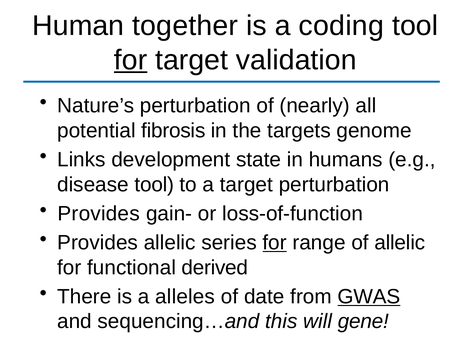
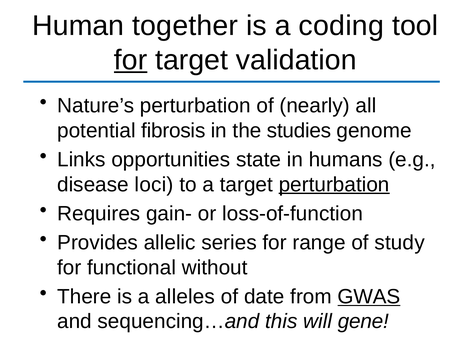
targets: targets -> studies
development: development -> opportunities
disease tool: tool -> loci
perturbation at (334, 185) underline: none -> present
Provides at (99, 214): Provides -> Requires
for at (275, 243) underline: present -> none
of allelic: allelic -> study
derived: derived -> without
